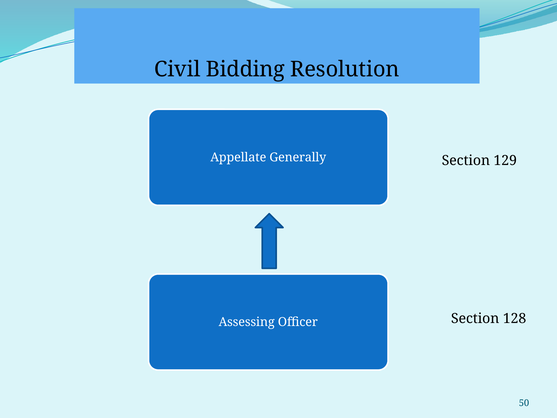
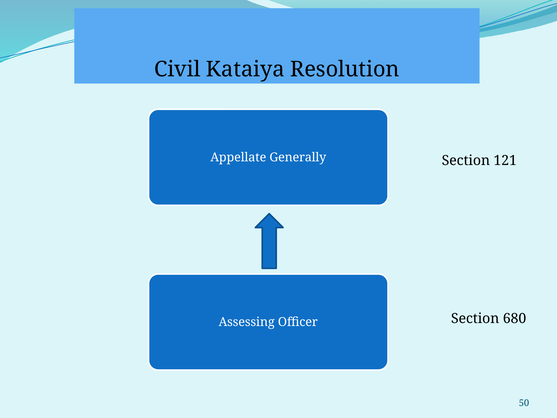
Bidding: Bidding -> Kataiya
129: 129 -> 121
128: 128 -> 680
